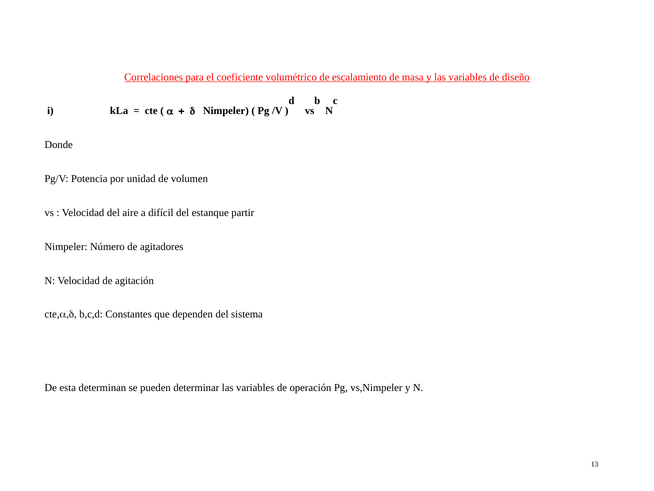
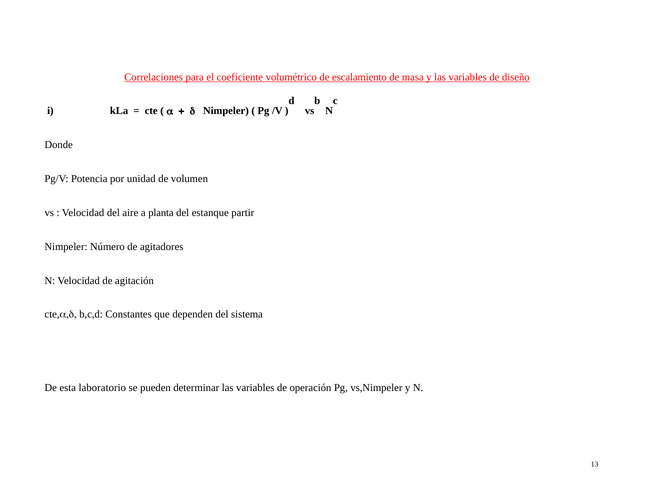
difícil: difícil -> planta
determinan: determinan -> laboratorio
